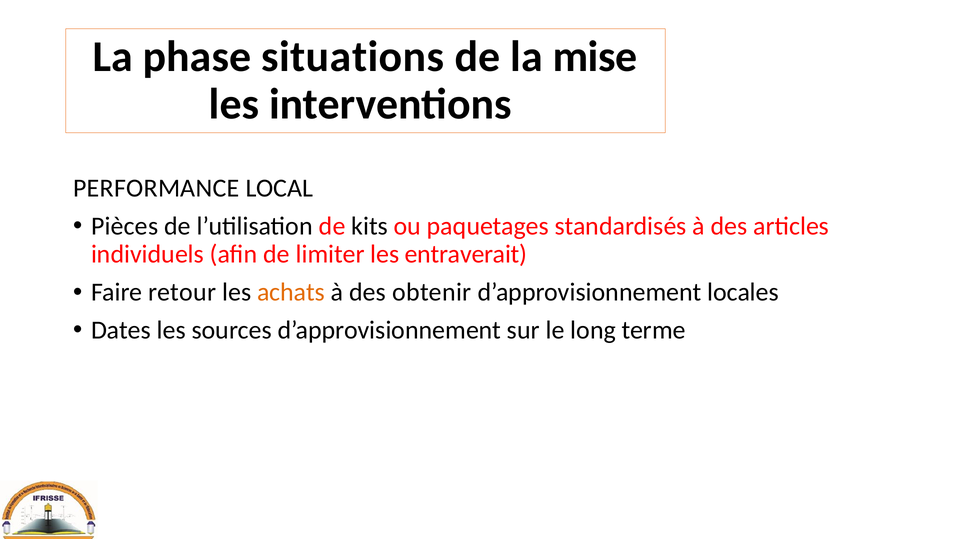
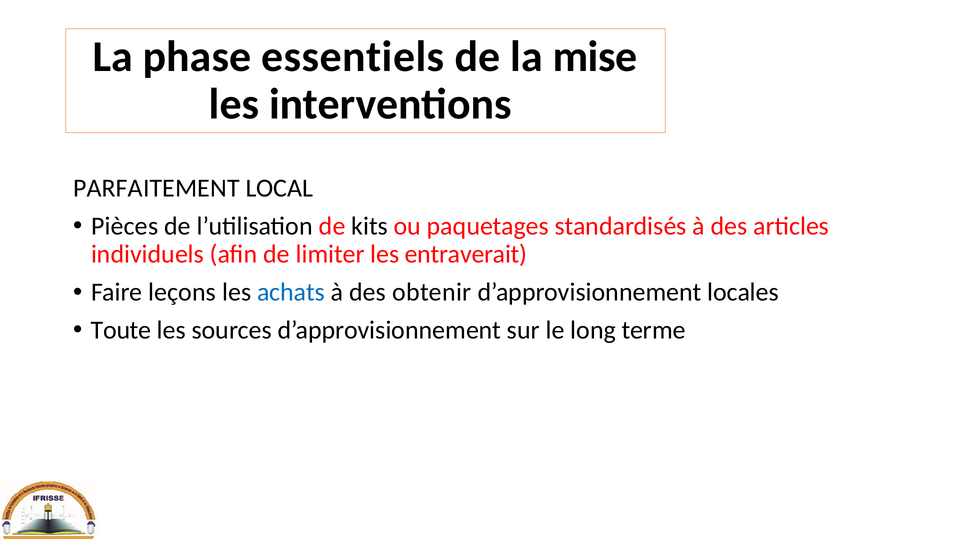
situations: situations -> essentiels
PERFORMANCE: PERFORMANCE -> PARFAITEMENT
retour: retour -> leçons
achats colour: orange -> blue
Dates: Dates -> Toute
